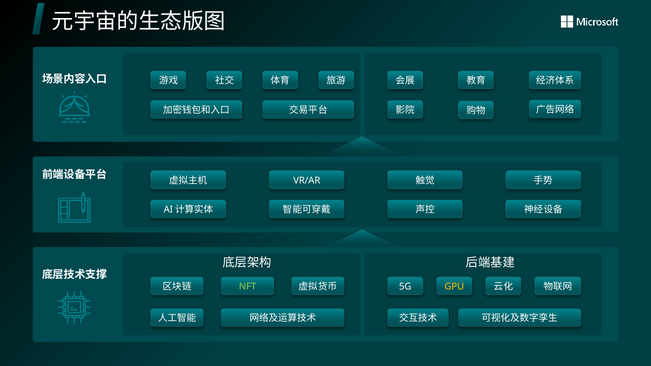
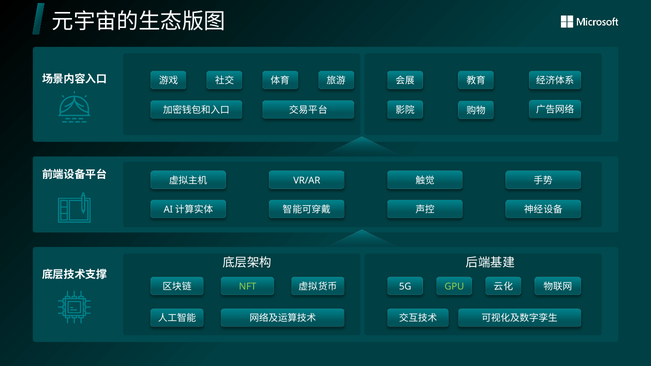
GPU colour: yellow -> light green
